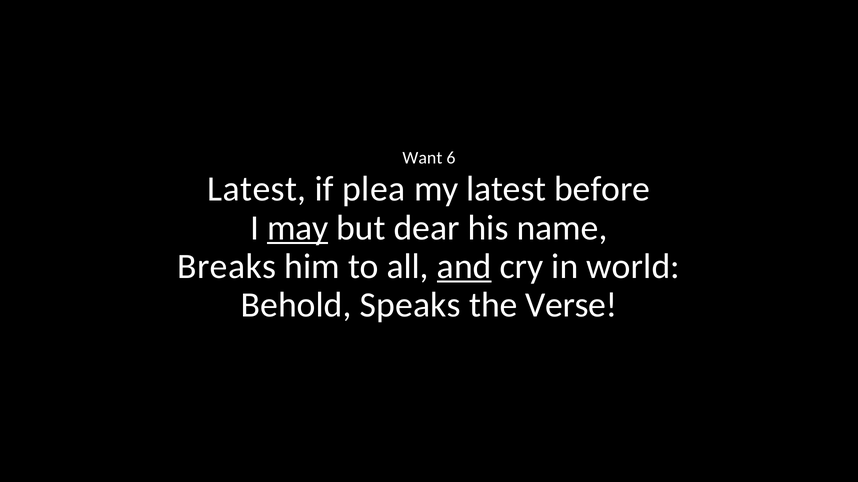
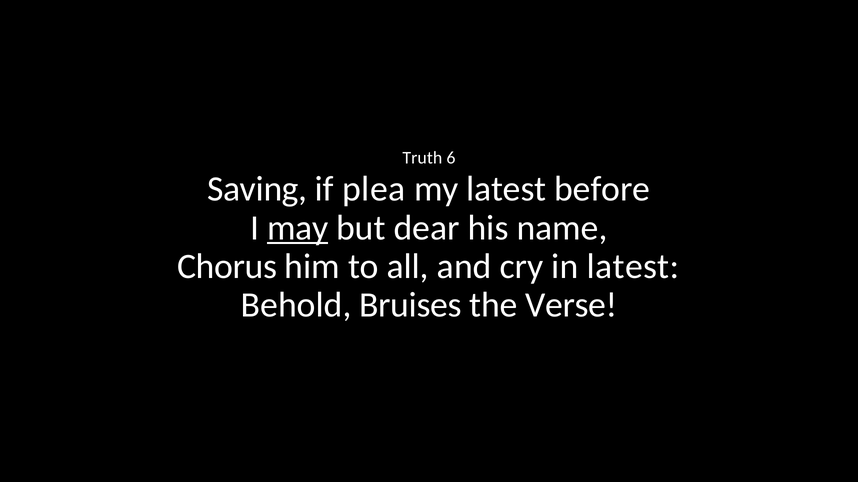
Want: Want -> Truth
Latest at (257, 189): Latest -> Saving
Breaks: Breaks -> Chorus
and underline: present -> none
in world: world -> latest
Speaks: Speaks -> Bruises
